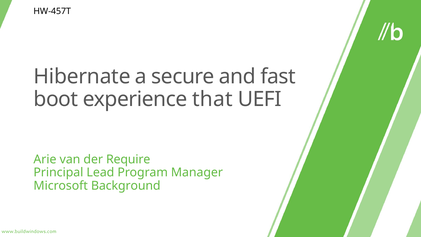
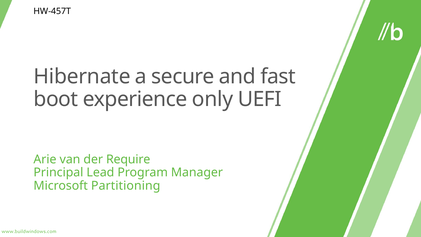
that: that -> only
Background: Background -> Partitioning
